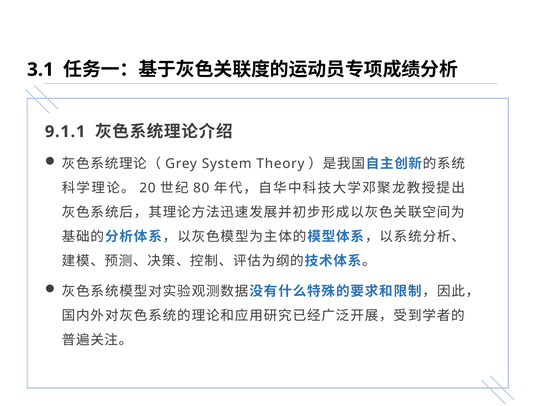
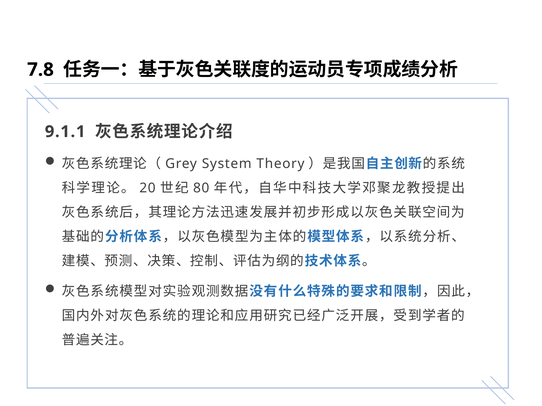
3.1: 3.1 -> 7.8
